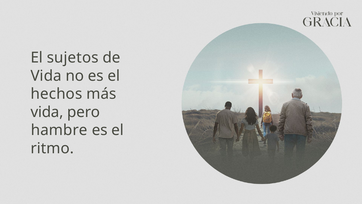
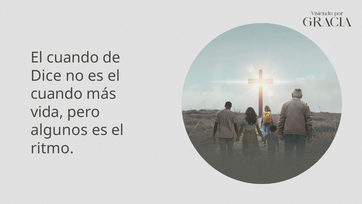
sujetos at (73, 58): sujetos -> cuando
Vida at (46, 76): Vida -> Dice
hechos at (56, 94): hechos -> cuando
hambre: hambre -> algunos
